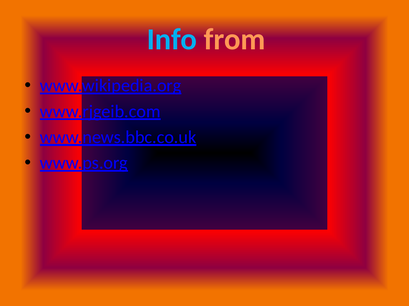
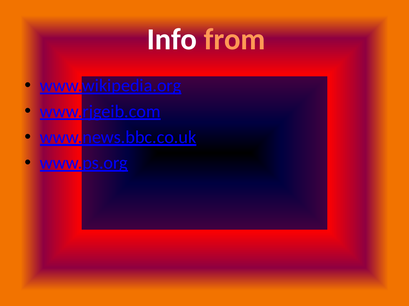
Info colour: light blue -> white
